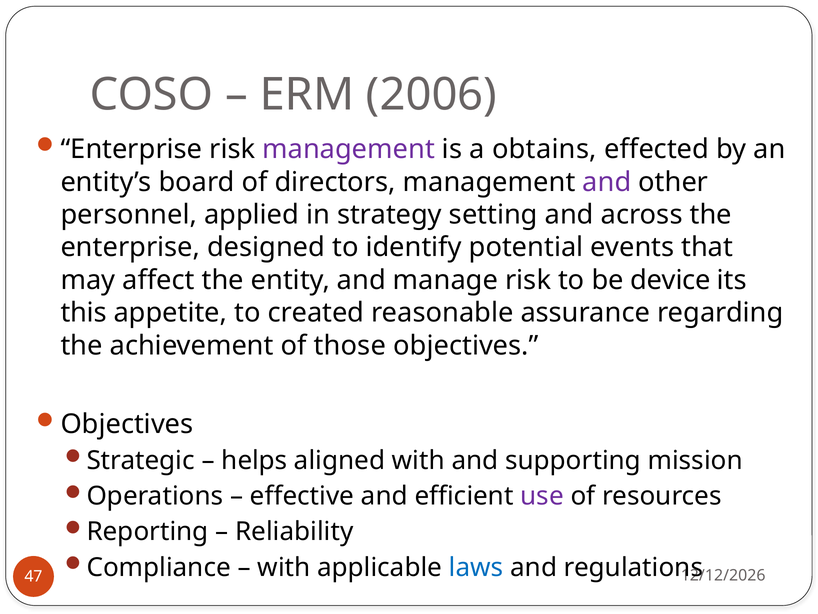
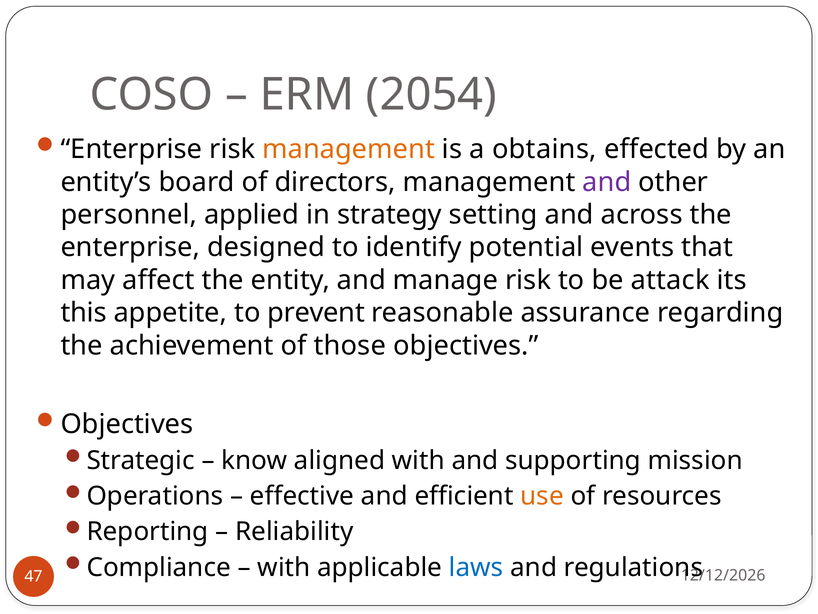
2006: 2006 -> 2054
management at (349, 149) colour: purple -> orange
device: device -> attack
created: created -> prevent
helps: helps -> know
use colour: purple -> orange
